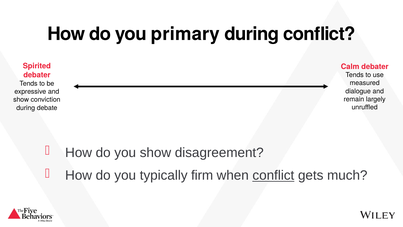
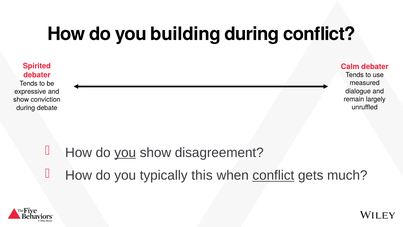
primary: primary -> building
you at (125, 152) underline: none -> present
firm: firm -> this
